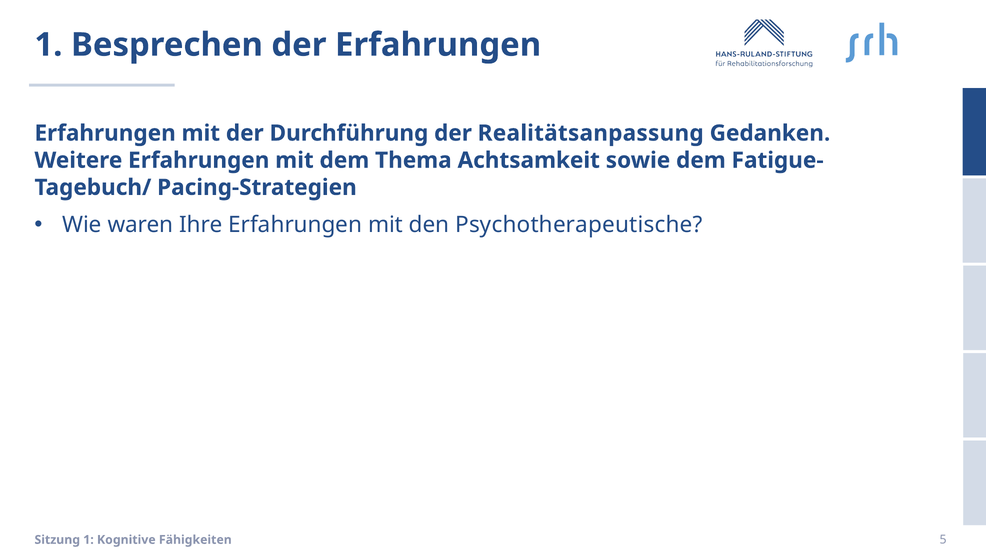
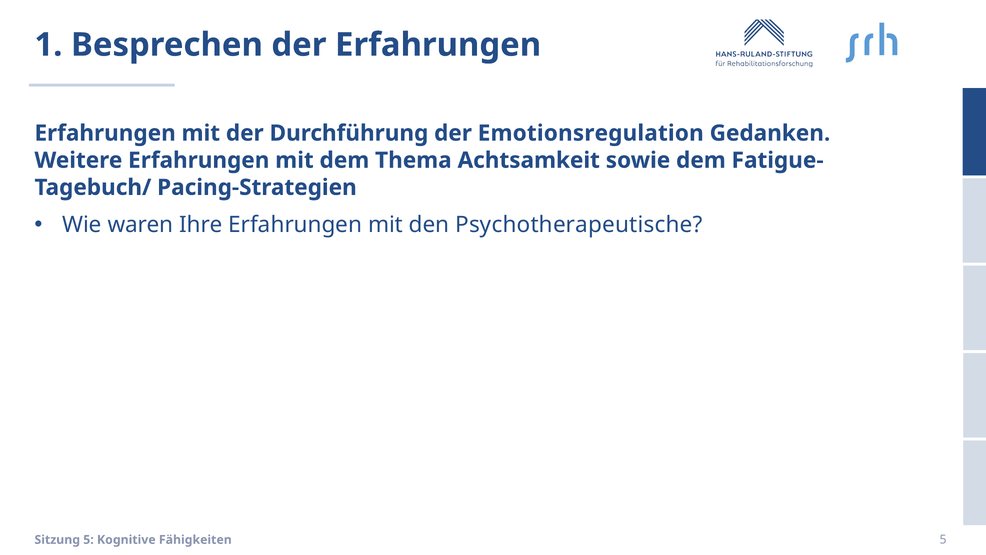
Realitätsanpassung: Realitätsanpassung -> Emotionsregulation
Sitzung 1: 1 -> 5
